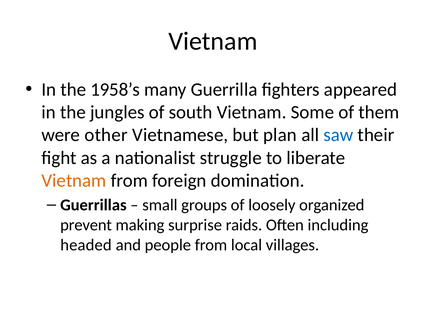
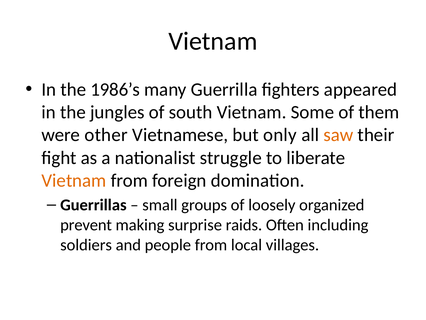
1958’s: 1958’s -> 1986’s
plan: plan -> only
saw colour: blue -> orange
headed: headed -> soldiers
